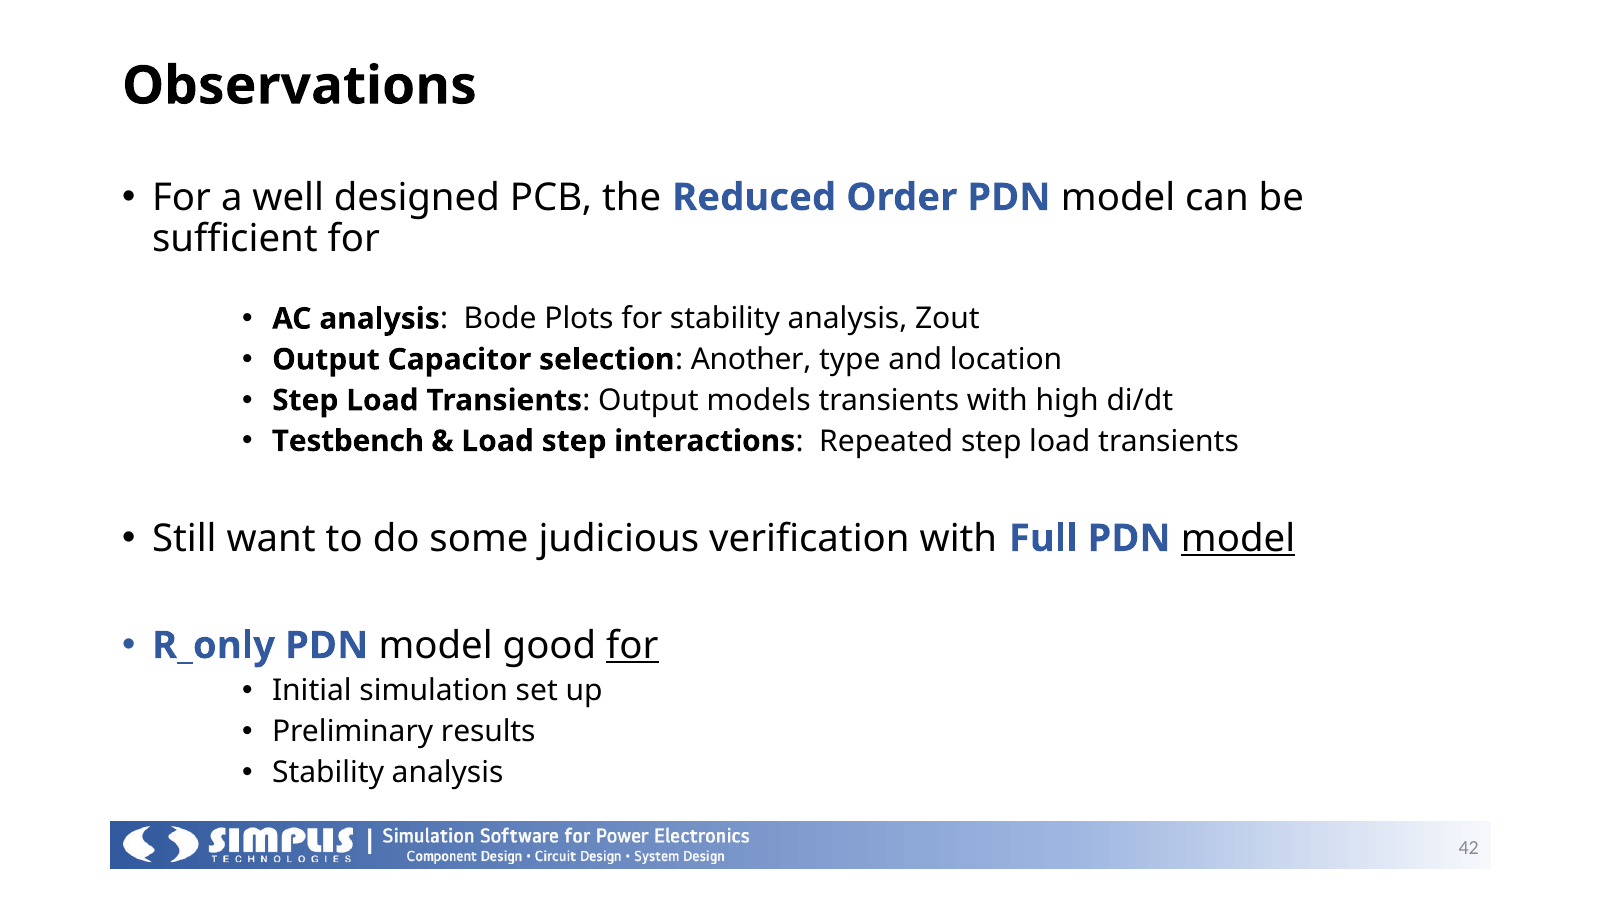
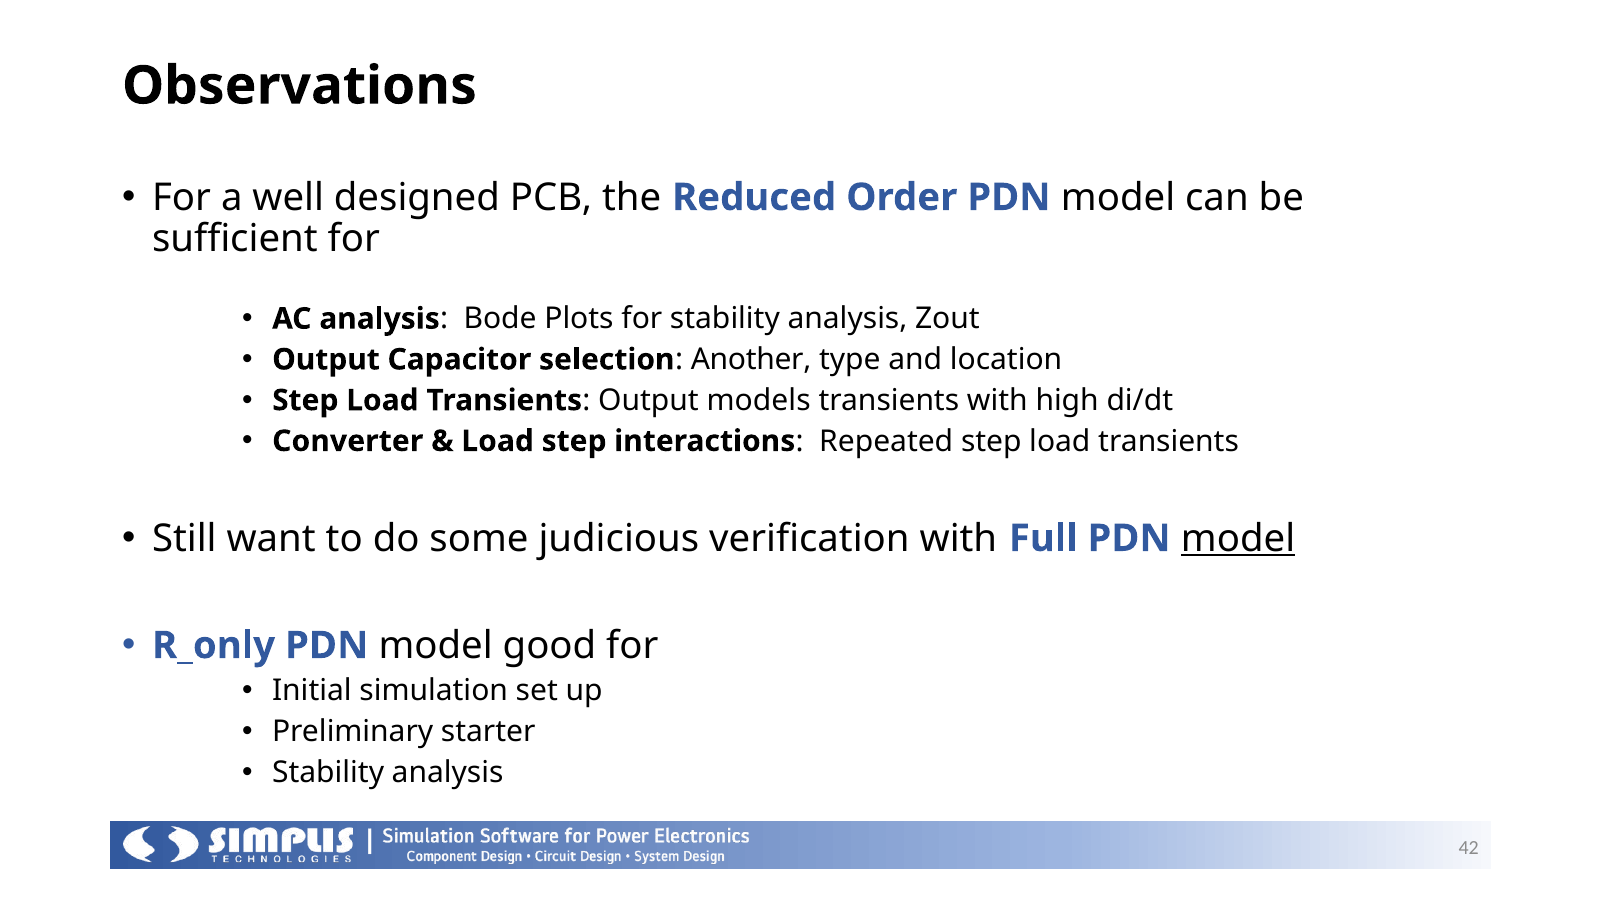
Testbench: Testbench -> Converter
for at (632, 645) underline: present -> none
results: results -> starter
